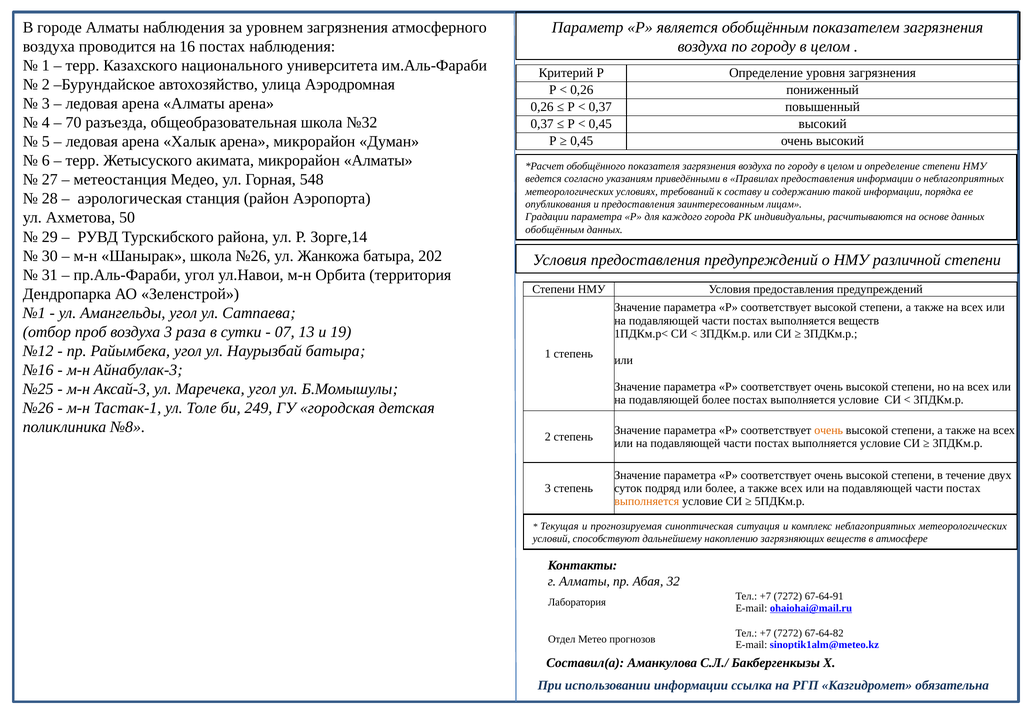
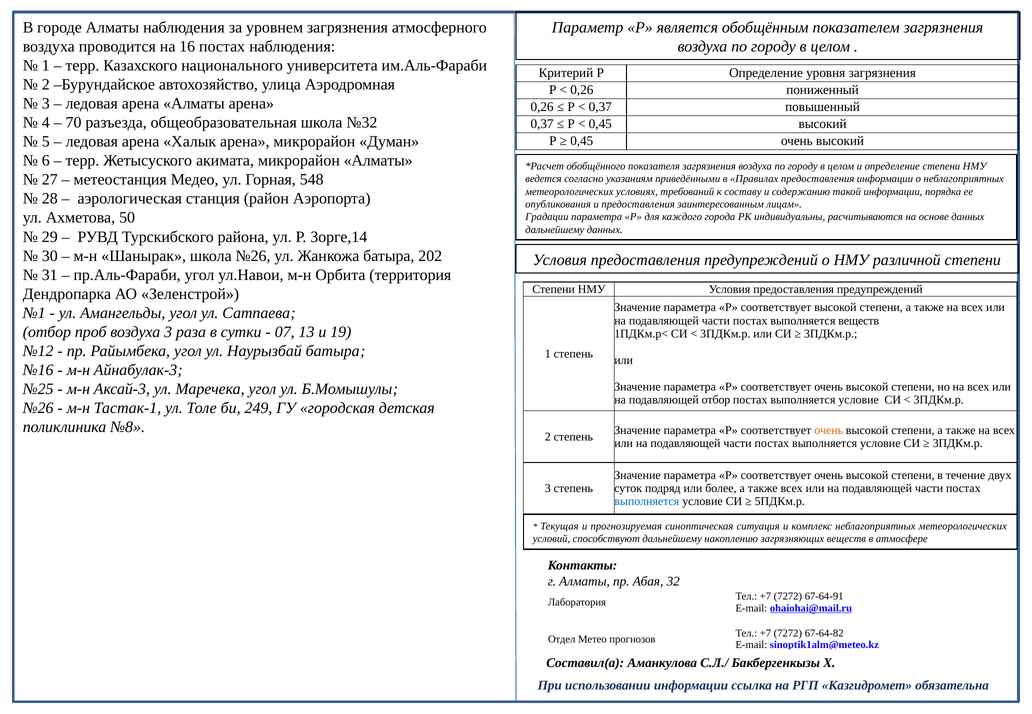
обобщённым at (555, 230): обобщённым -> дальнейшему
подавляющей более: более -> отбор
выполняется at (647, 502) colour: orange -> blue
